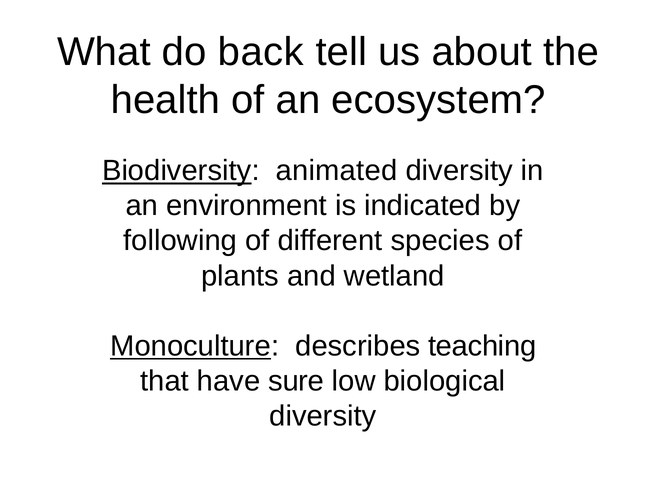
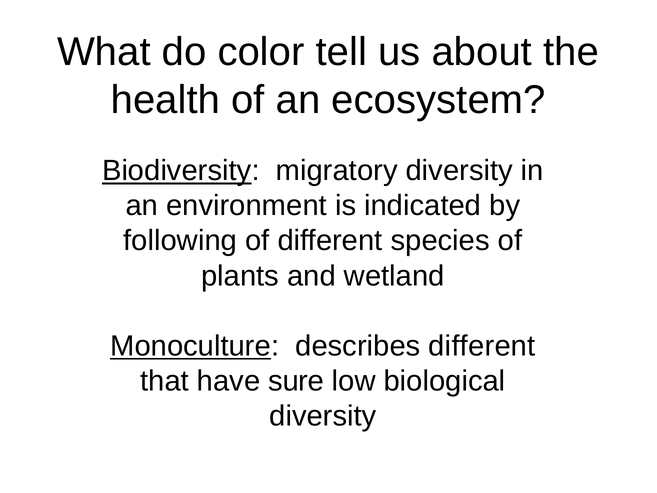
back: back -> color
animated: animated -> migratory
describes teaching: teaching -> different
